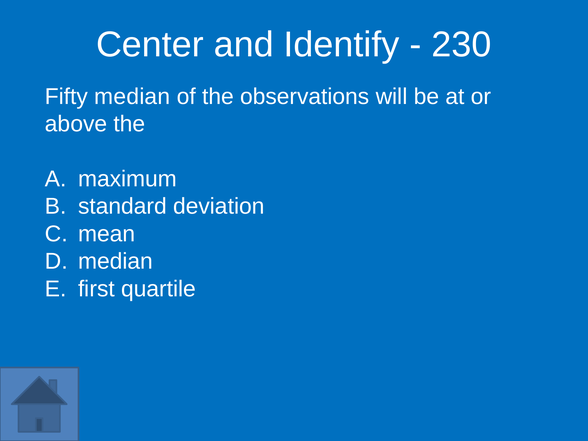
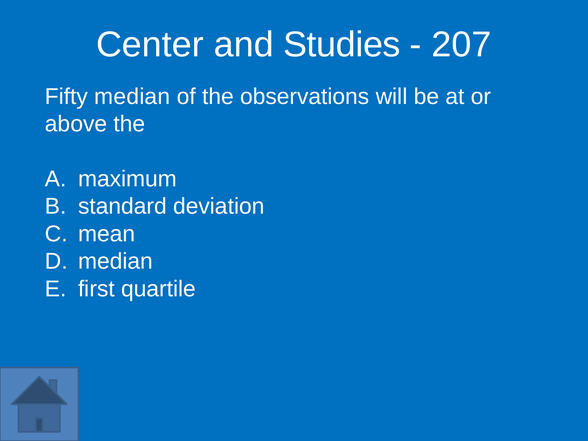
Identify: Identify -> Studies
230: 230 -> 207
